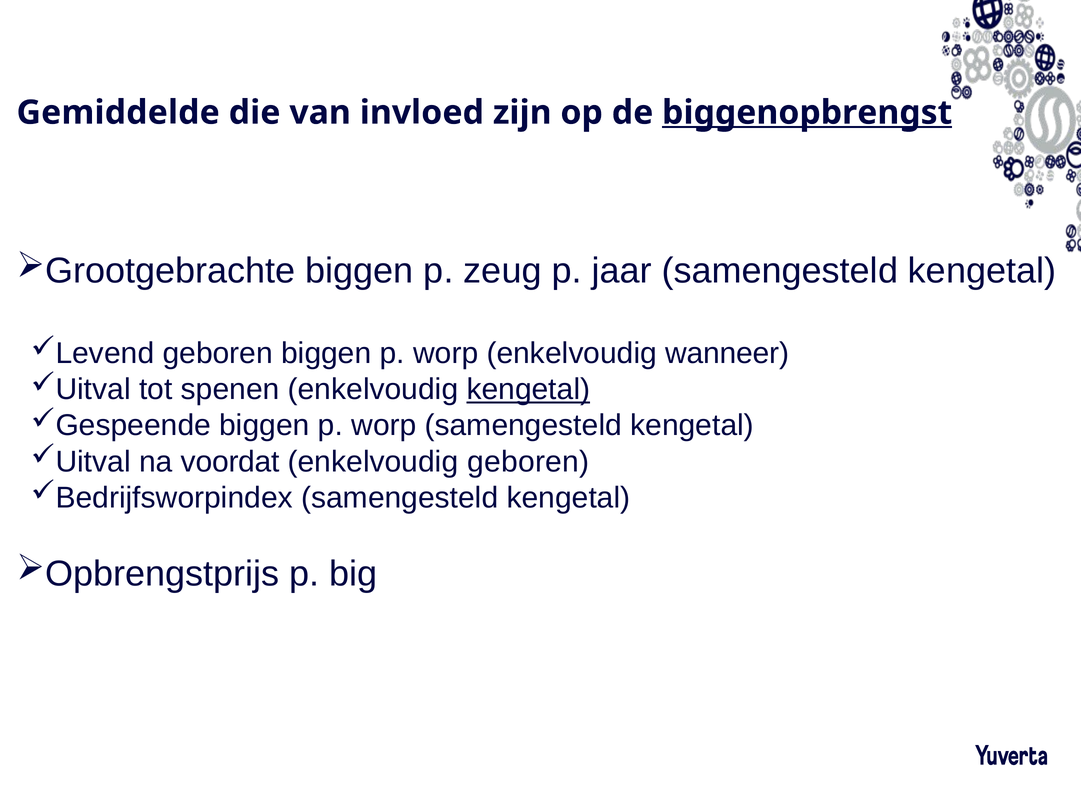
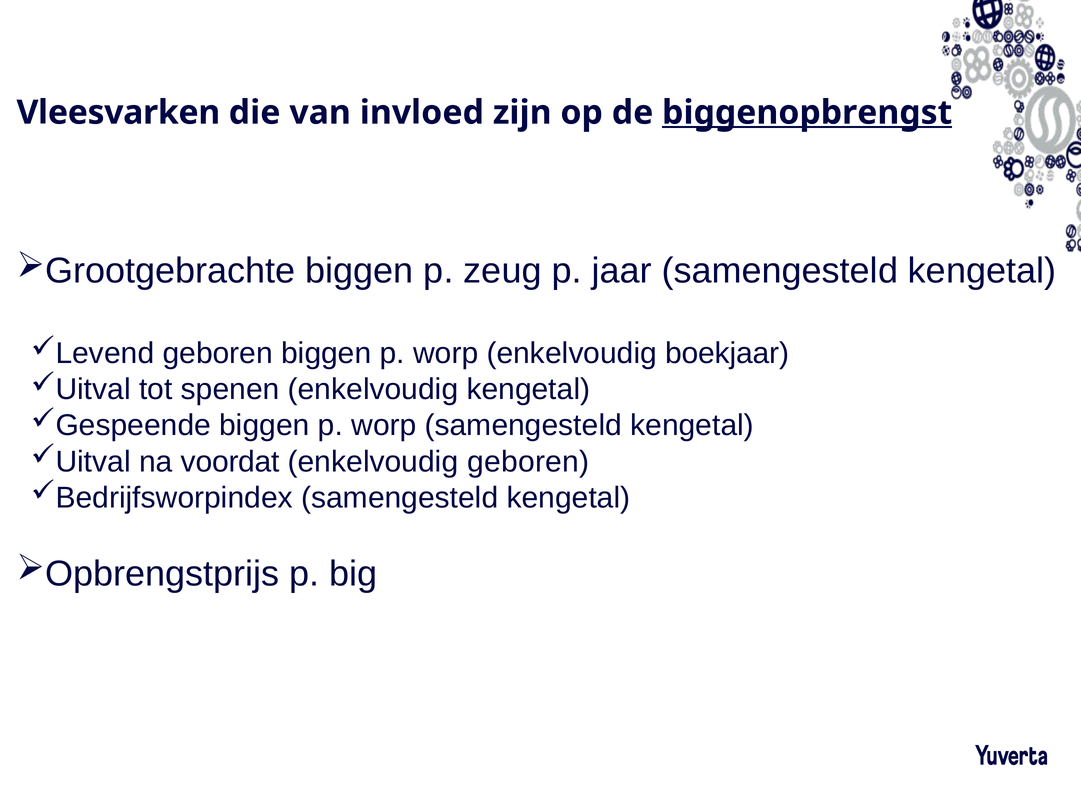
Gemiddelde: Gemiddelde -> Vleesvarken
wanneer: wanneer -> boekjaar
kengetal at (528, 390) underline: present -> none
